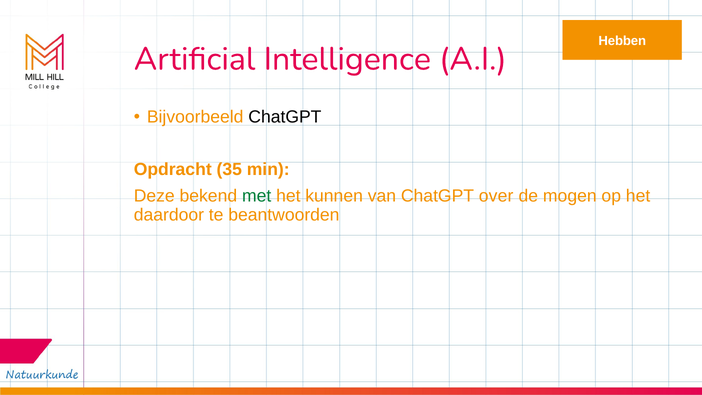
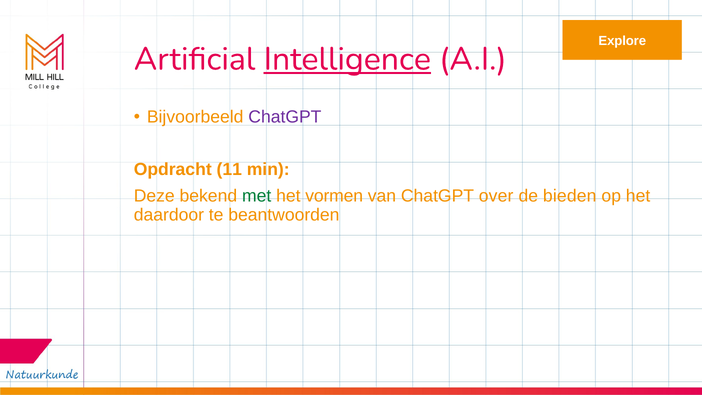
Hebben: Hebben -> Explore
Intelligence underline: none -> present
ChatGPT at (285, 117) colour: black -> purple
35: 35 -> 11
kunnen: kunnen -> vormen
mogen: mogen -> bieden
